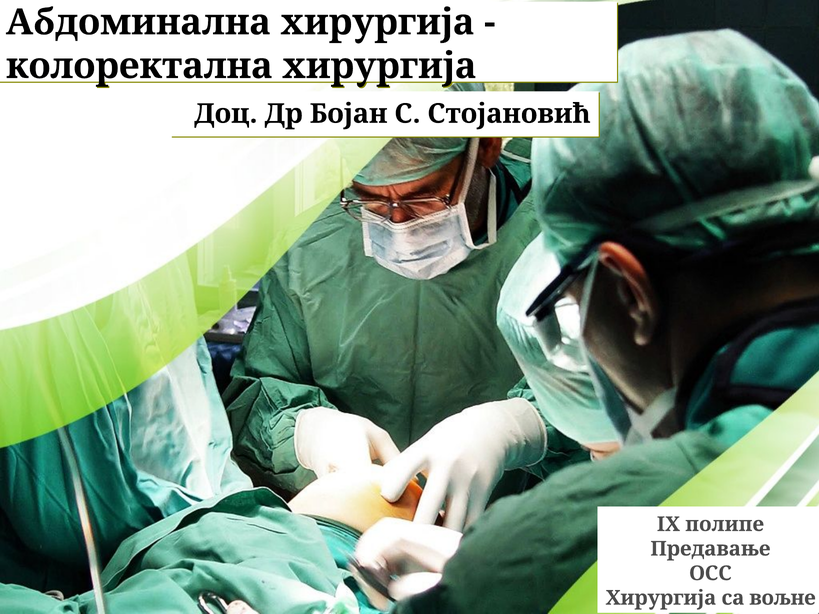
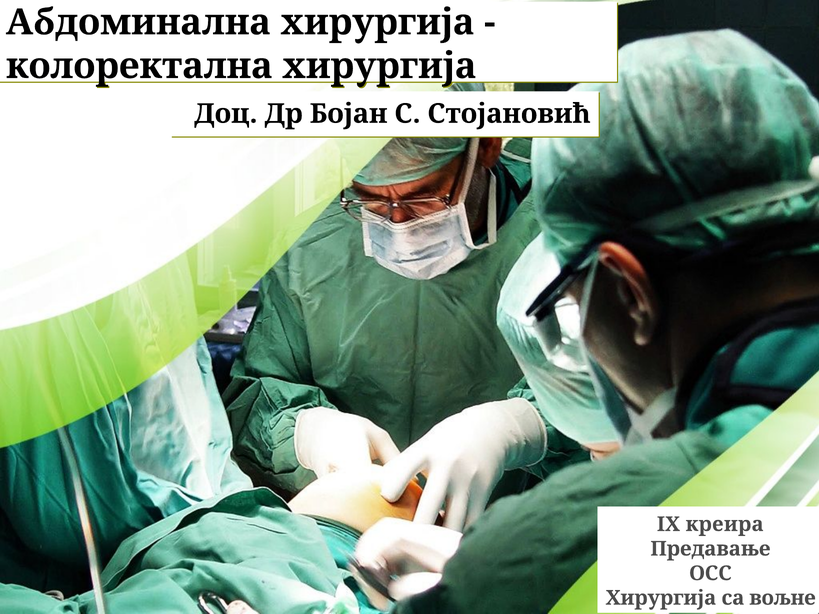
полипе: полипе -> крeирa
